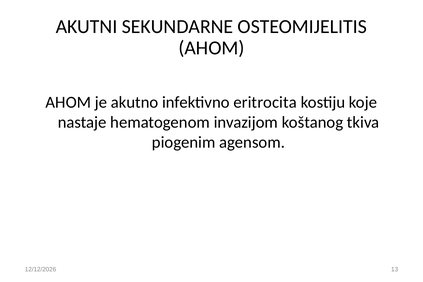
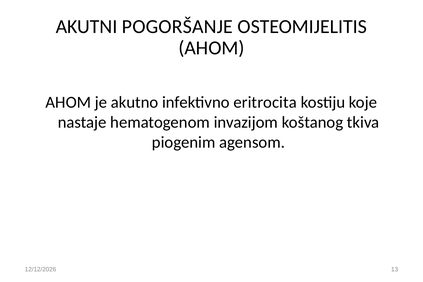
SEKUNDARNE: SEKUNDARNE -> POGORŠANJE
